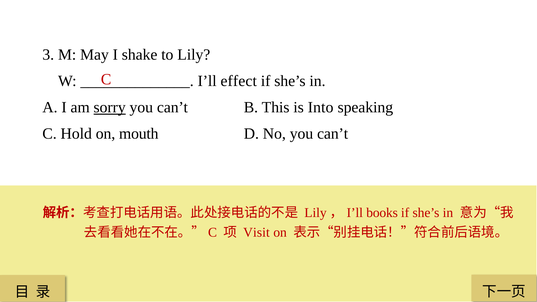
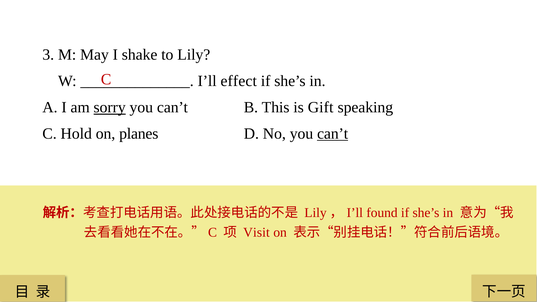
Into: Into -> Gift
mouth: mouth -> planes
can’t at (333, 134) underline: none -> present
books: books -> found
